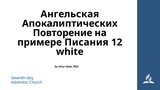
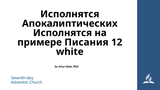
Ангельская at (70, 14): Ангельская -> Исполнятся
Повторение at (63, 33): Повторение -> Исполнятся
